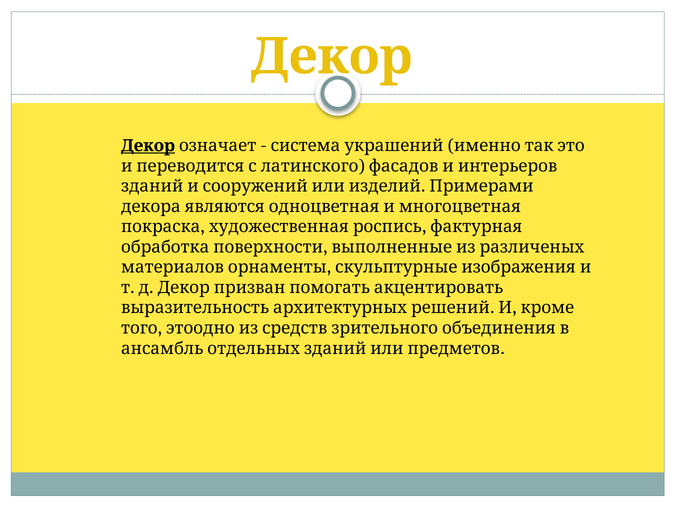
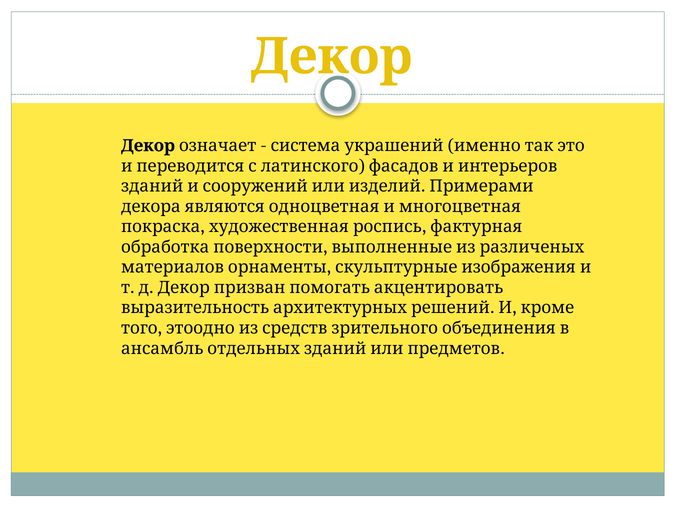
Декор at (148, 146) underline: present -> none
